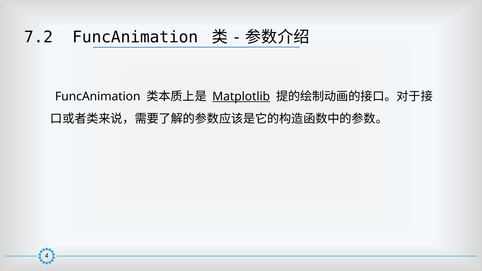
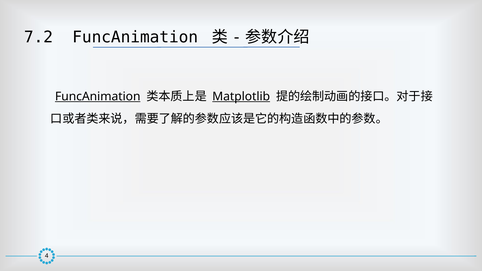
FuncAnimation at (98, 96) underline: none -> present
